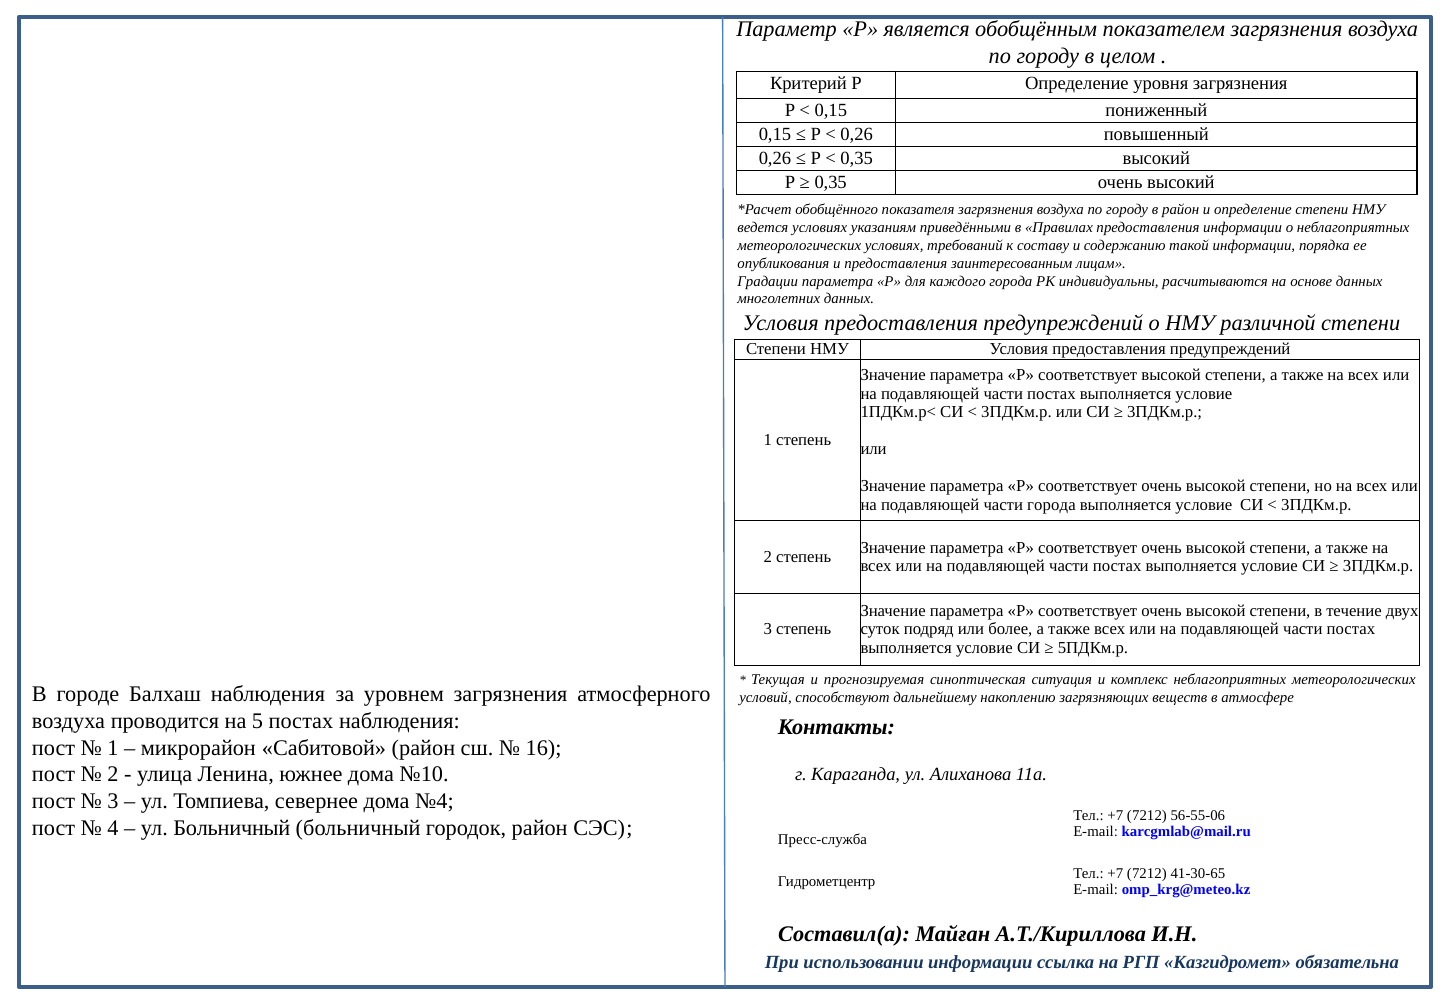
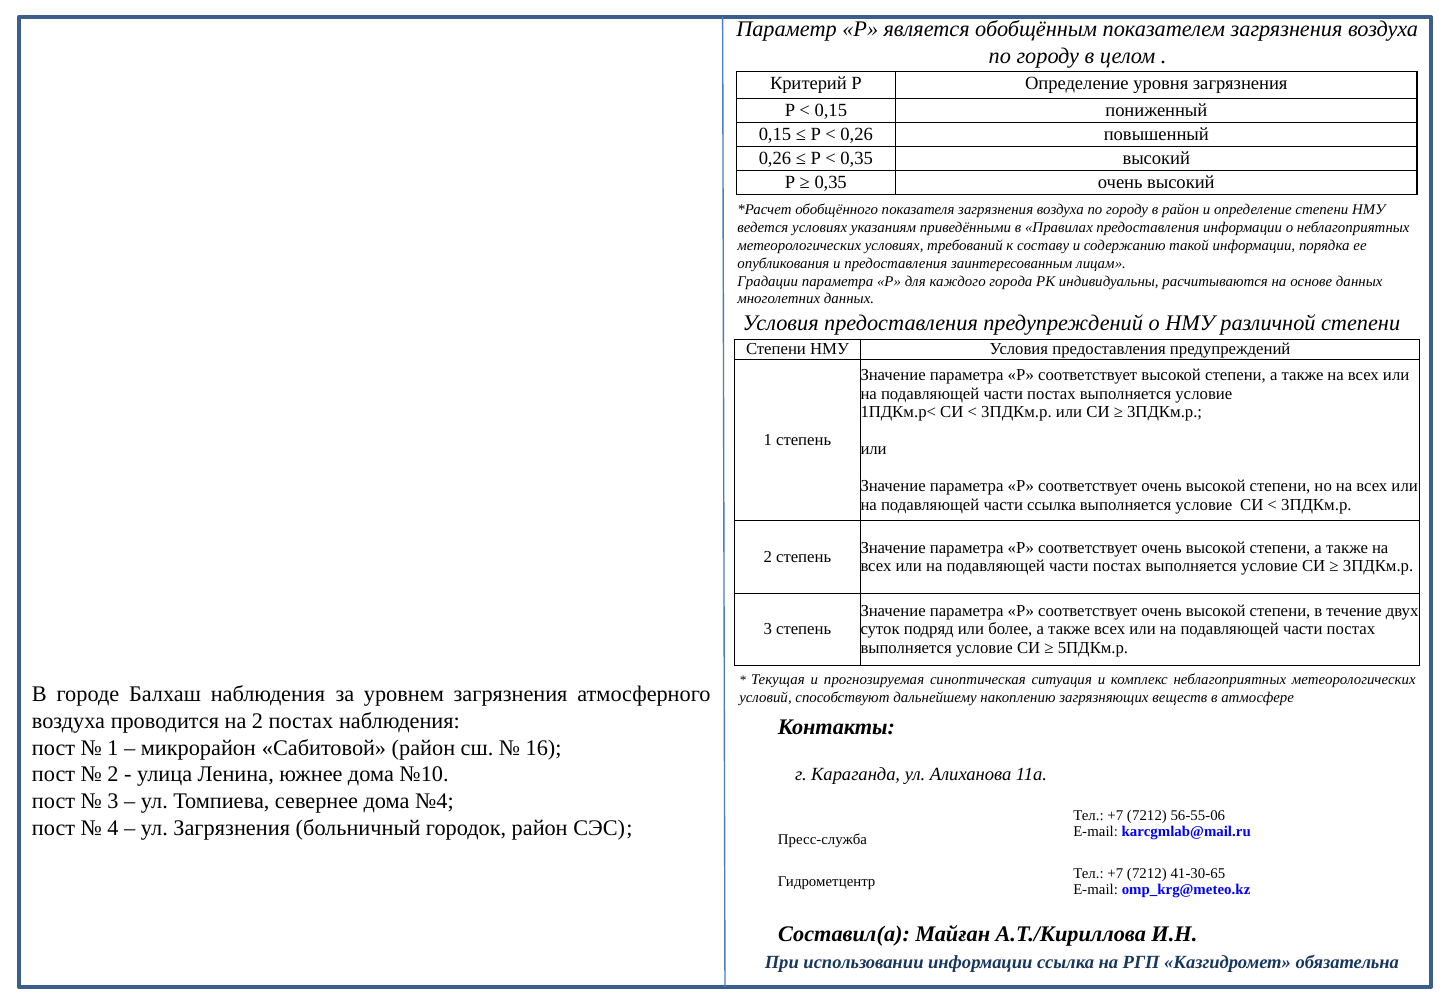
части города: города -> ссылка
на 5: 5 -> 2
ул Больничный: Больничный -> Загрязнения
